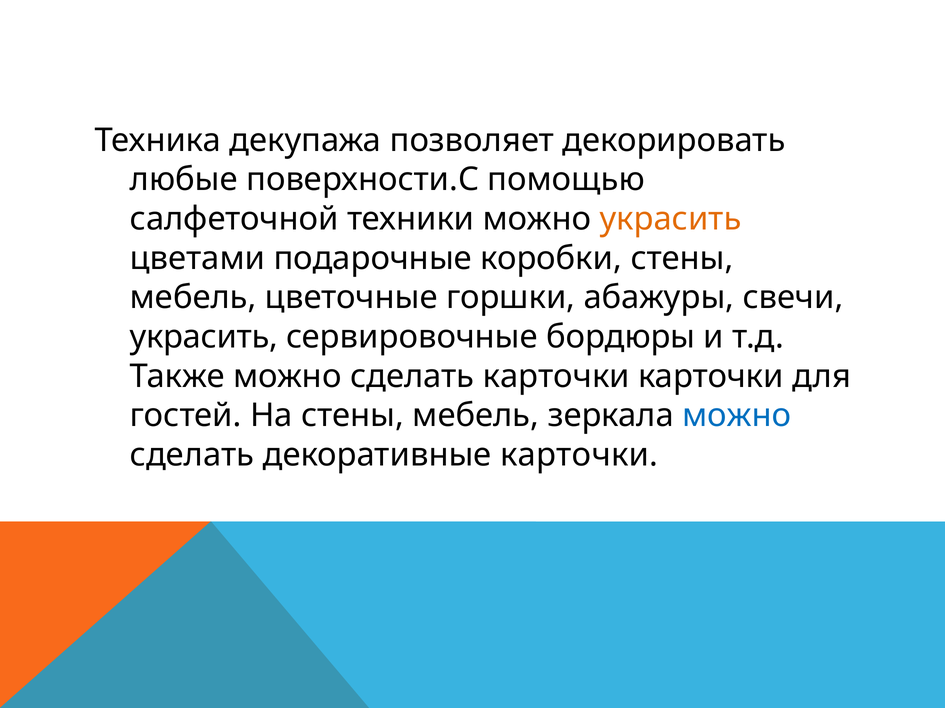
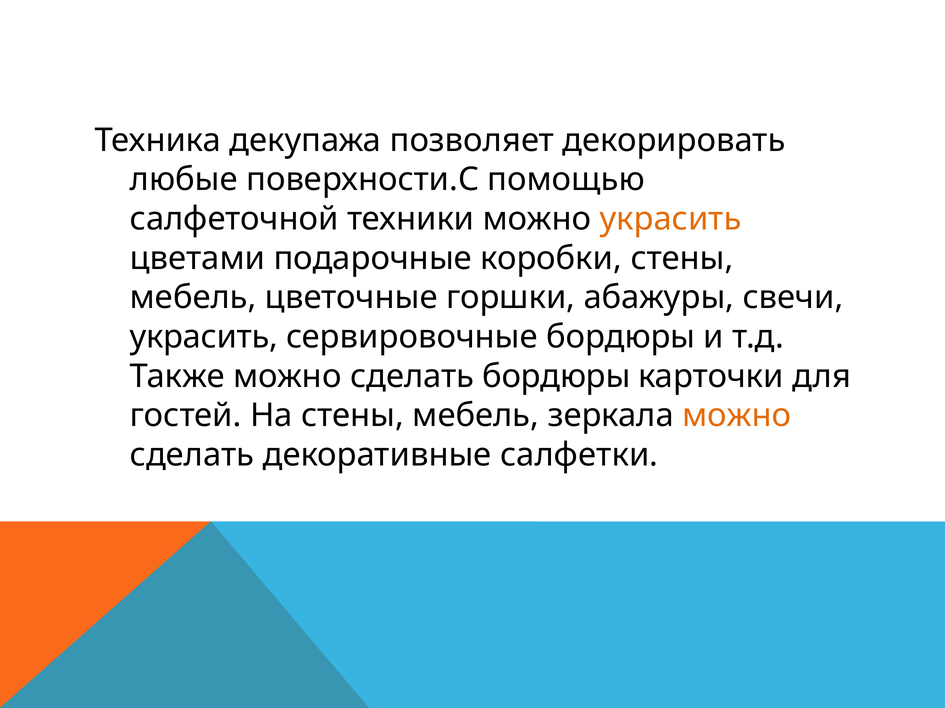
сделать карточки: карточки -> бордюры
можно at (737, 416) colour: blue -> orange
декоративные карточки: карточки -> салфетки
